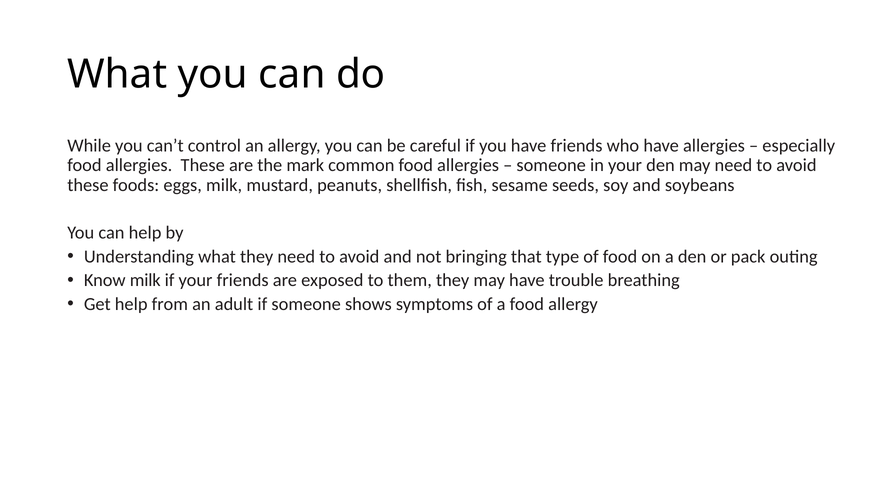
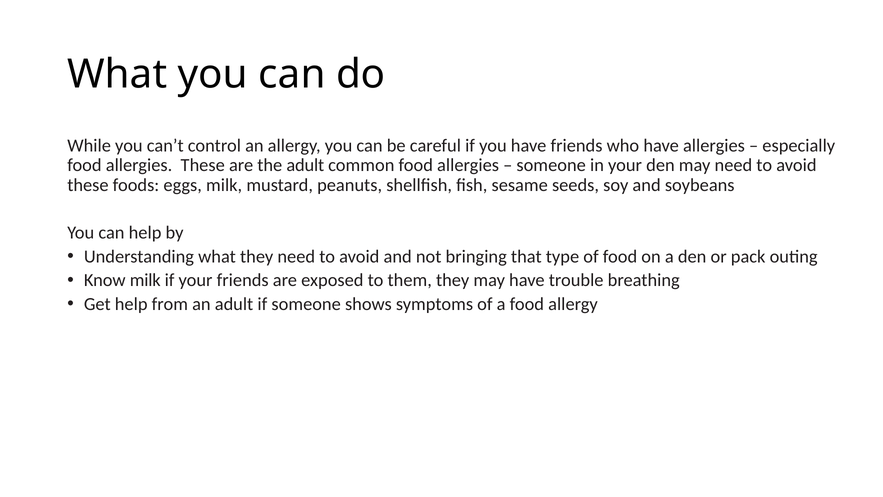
the mark: mark -> adult
